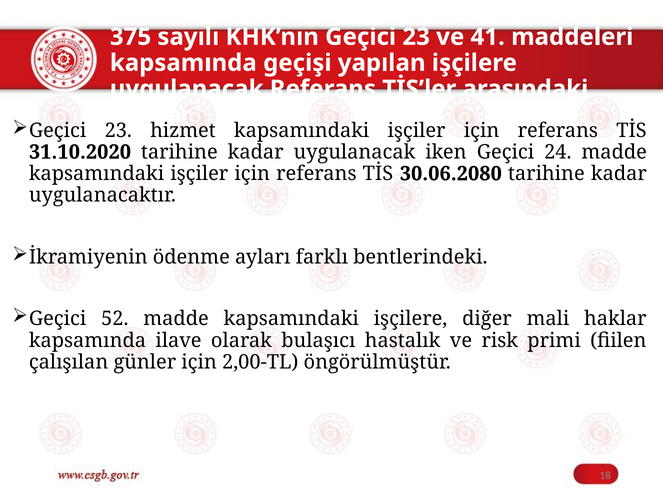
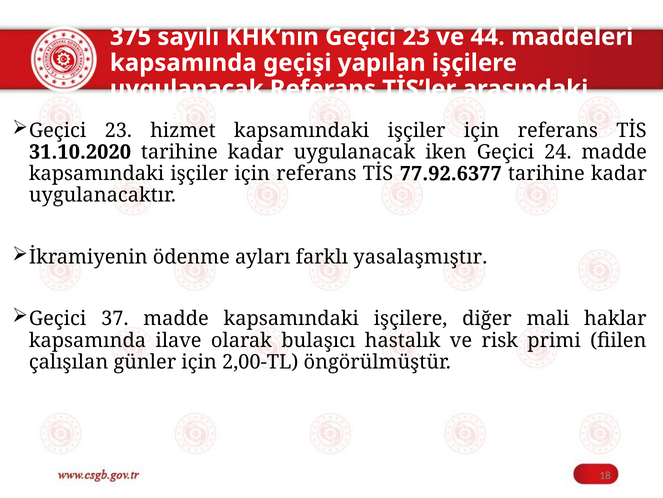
41: 41 -> 44
30.06.2080: 30.06.2080 -> 77.92.6377
bentlerindeki: bentlerindeki -> yasalaşmıştır
52: 52 -> 37
